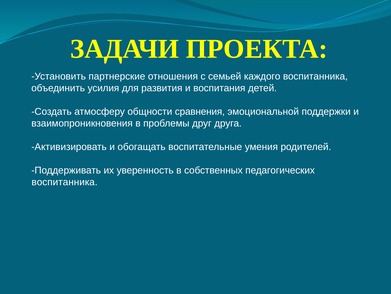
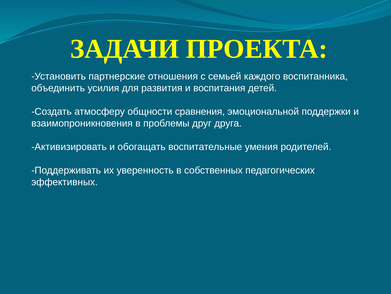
воспитанника at (65, 182): воспитанника -> эффективных
